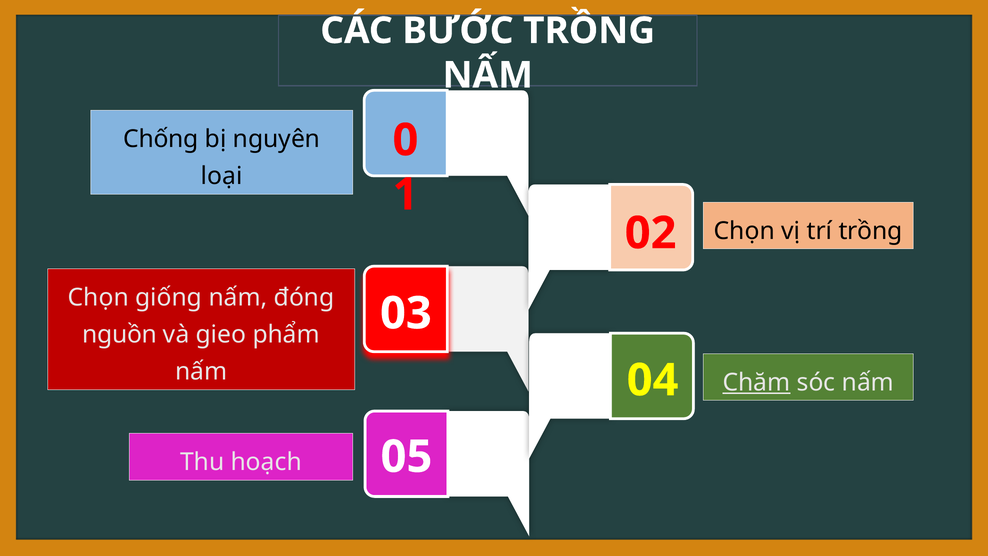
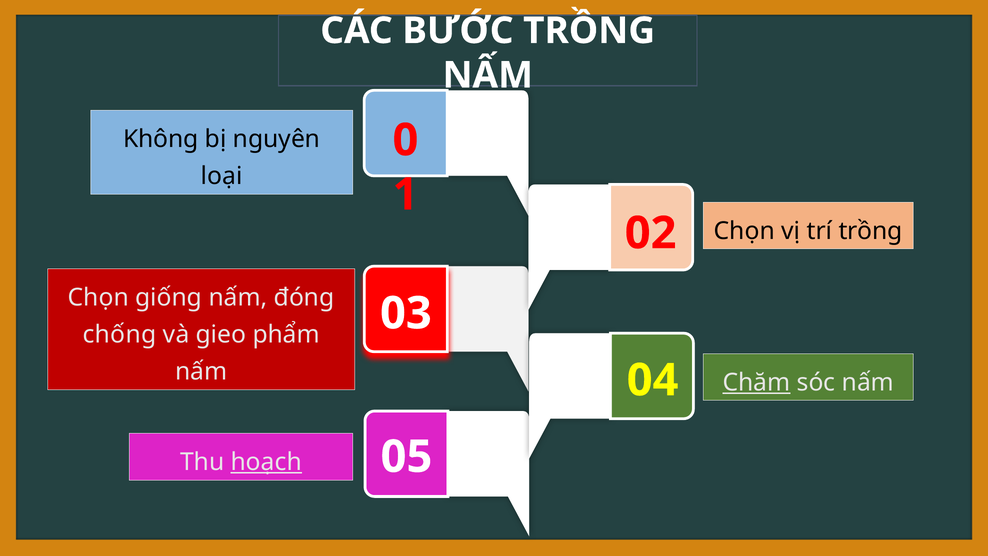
Chống: Chống -> Không
nguồn: nguồn -> chống
hoạch underline: none -> present
